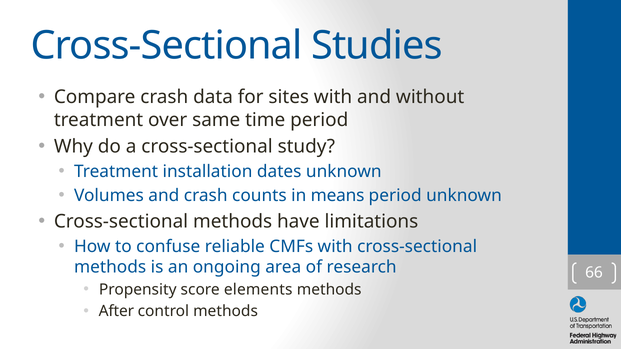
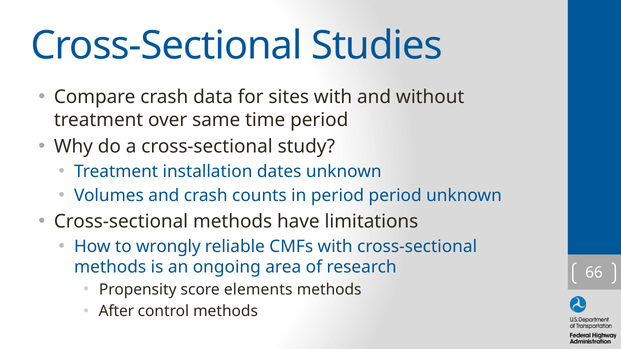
in means: means -> period
confuse: confuse -> wrongly
